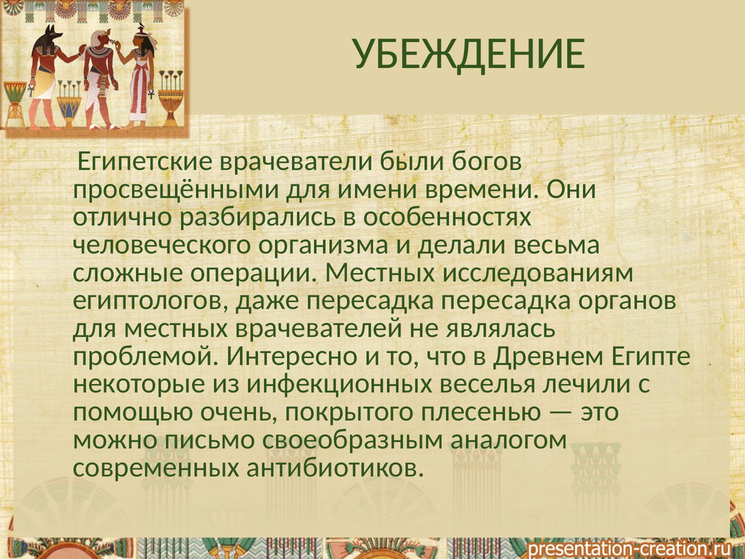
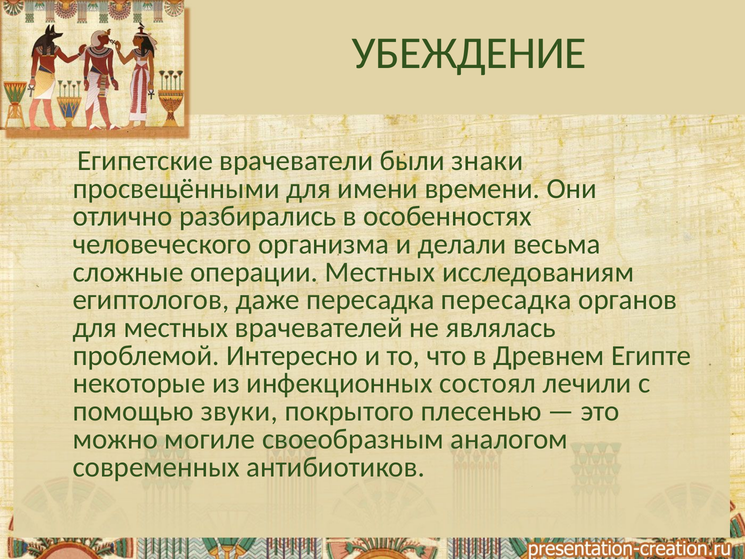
богов: богов -> знаки
веселья: веселья -> состоял
очень: очень -> звуки
письмо: письмо -> могиле
